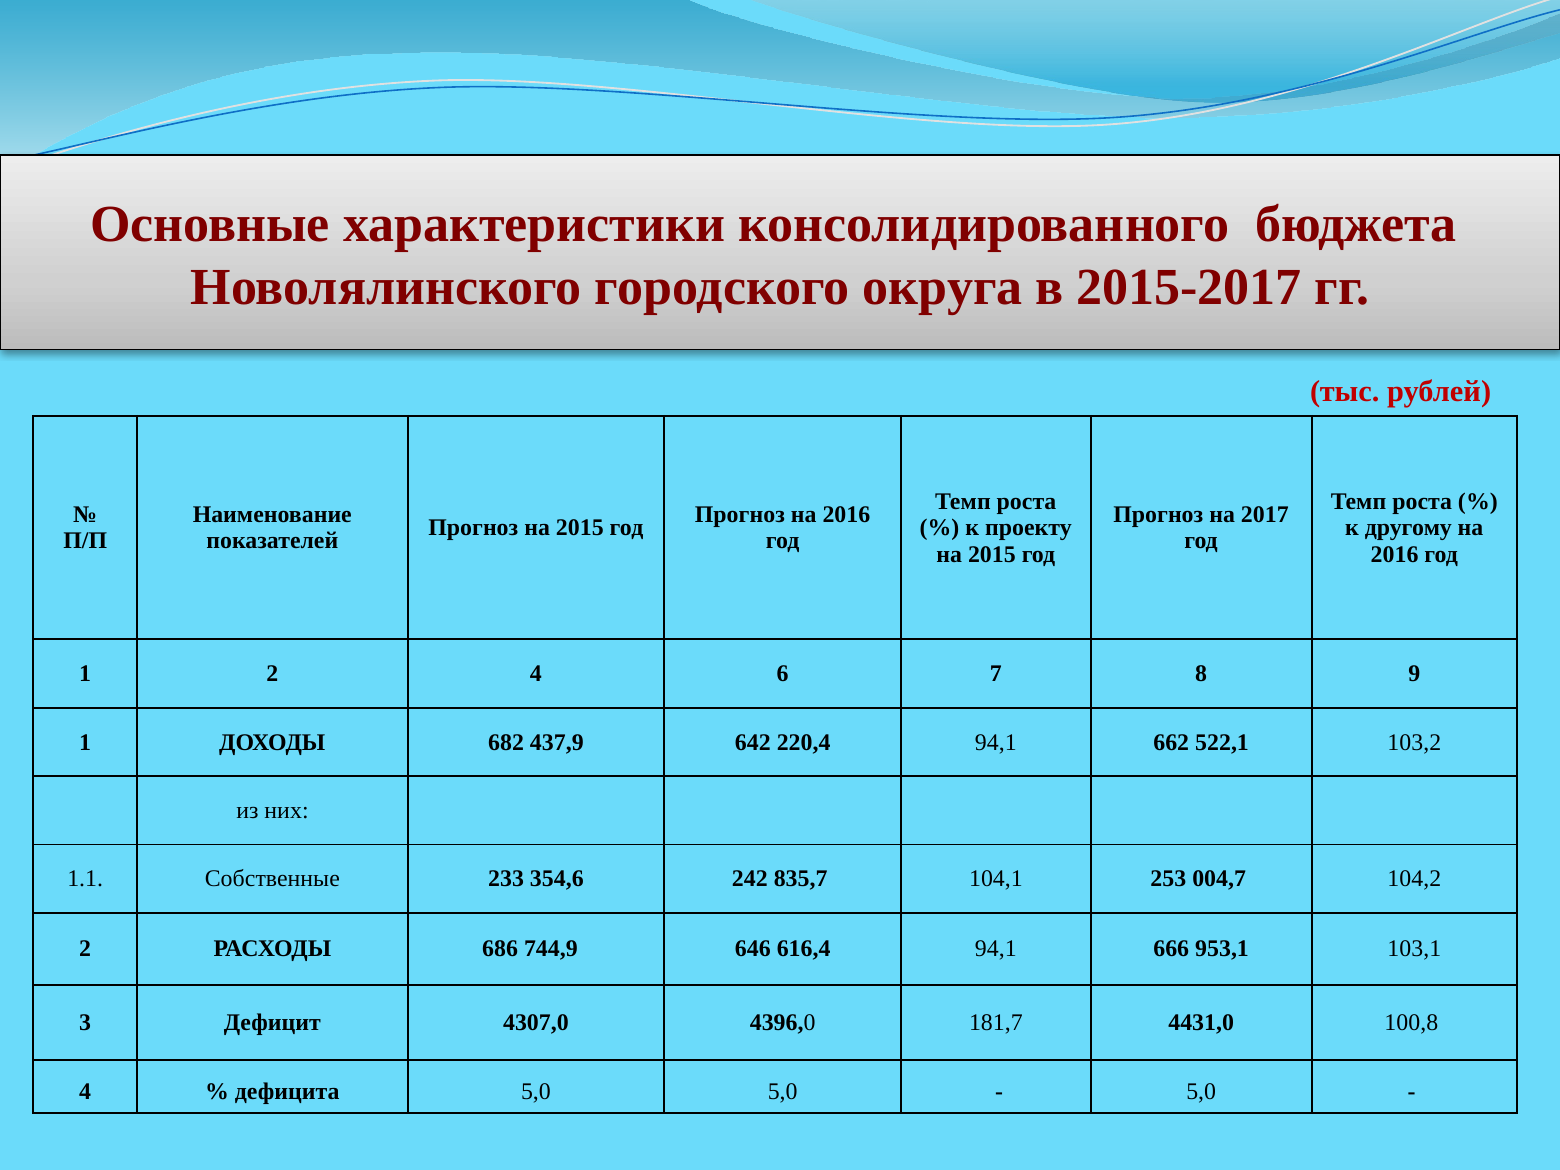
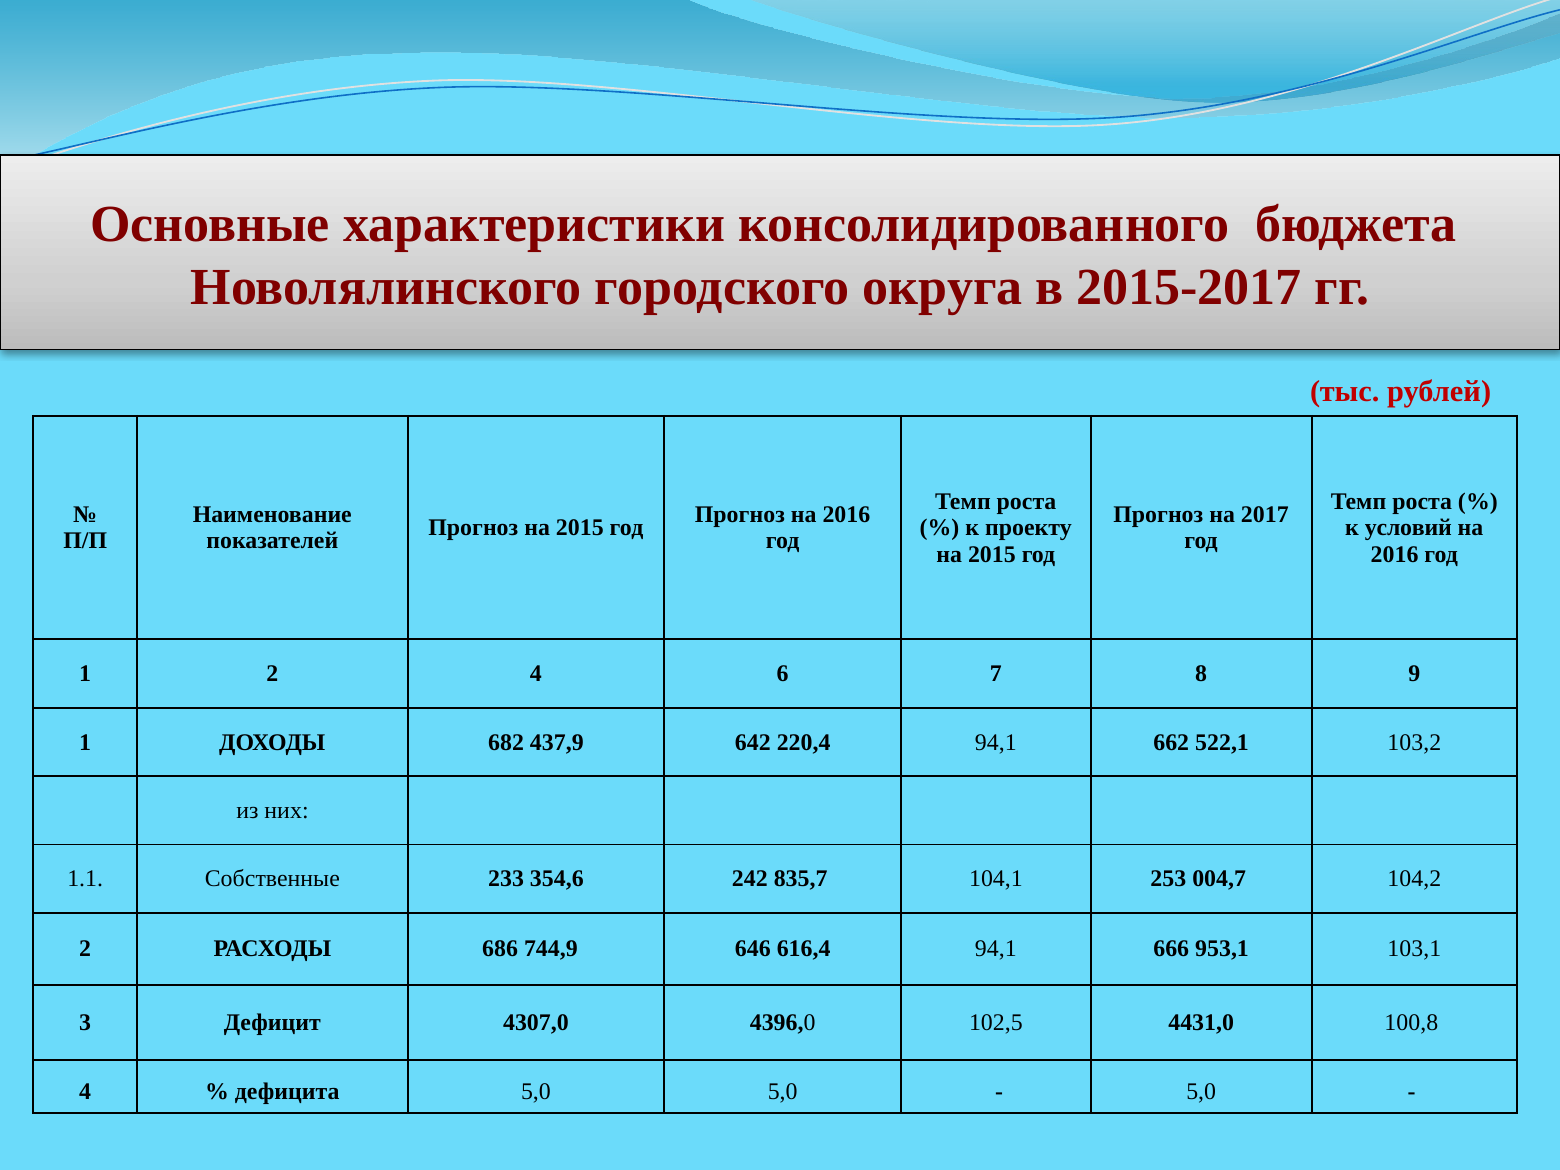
другому: другому -> условий
181,7: 181,7 -> 102,5
